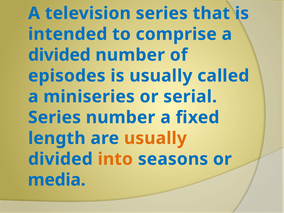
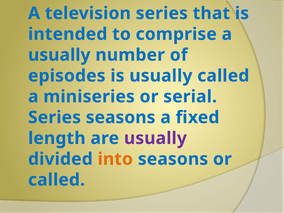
divided at (59, 55): divided -> usually
Series number: number -> seasons
usually at (155, 138) colour: orange -> purple
media at (57, 180): media -> called
